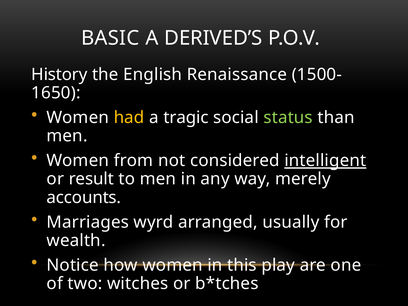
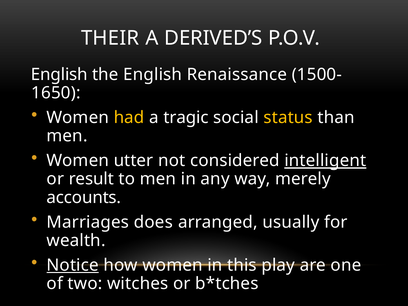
BASIC: BASIC -> THEIR
History at (59, 75): History -> English
status colour: light green -> yellow
from: from -> utter
wyrd: wyrd -> does
Notice underline: none -> present
